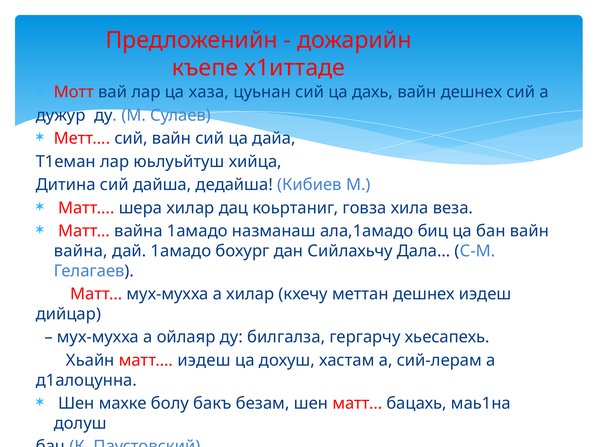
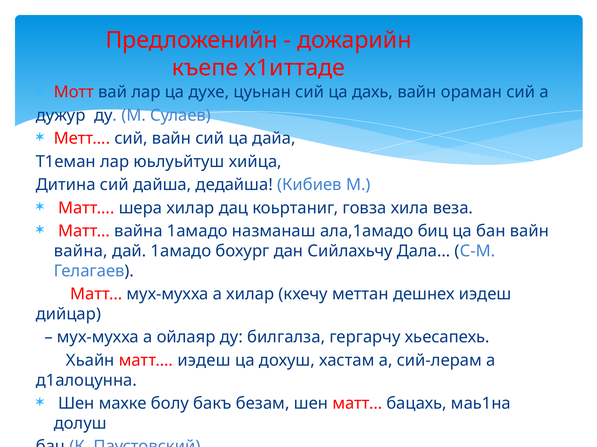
ца хаза: хаза -> духе
вайн дешнех: дешнех -> ораман
